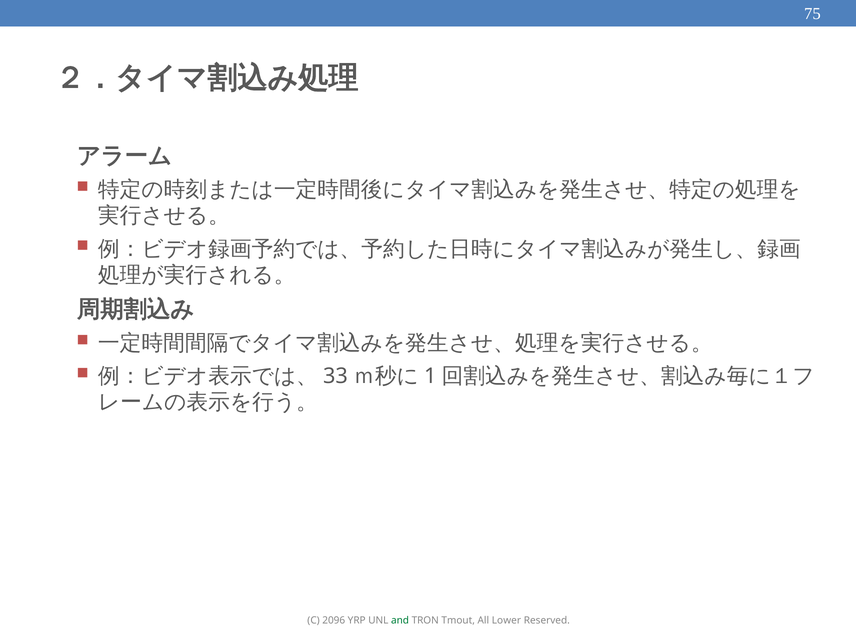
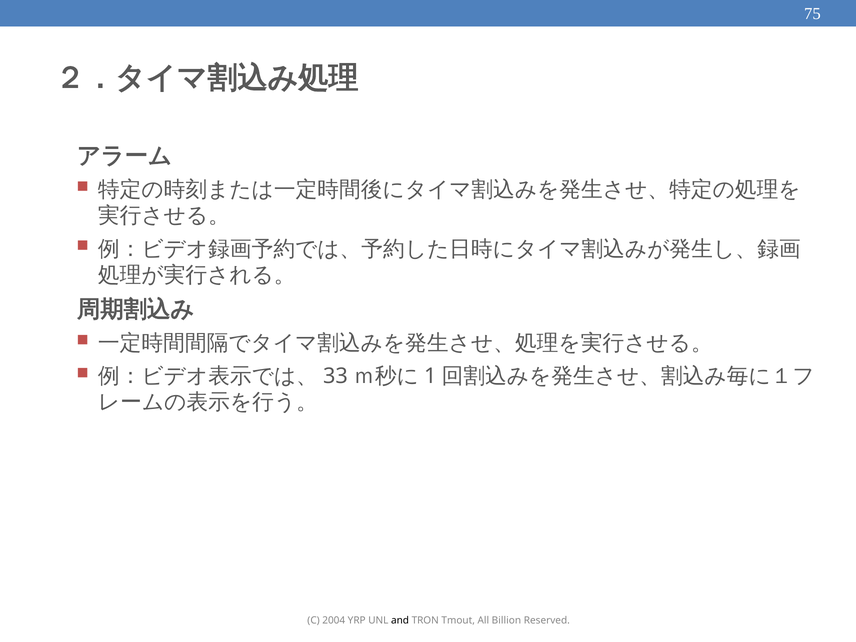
2096: 2096 -> 2004
and colour: green -> black
Lower: Lower -> Billion
